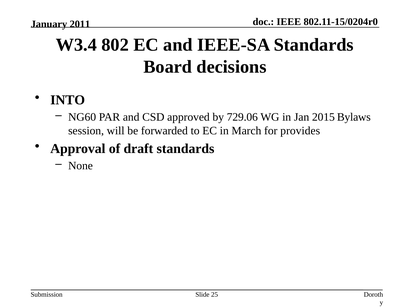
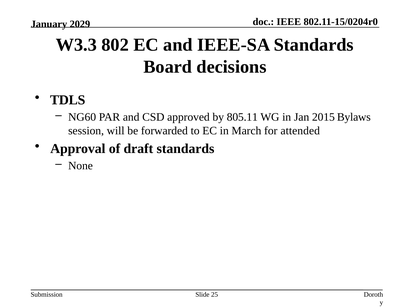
2011: 2011 -> 2029
W3.4: W3.4 -> W3.3
INTO: INTO -> TDLS
729.06: 729.06 -> 805.11
provides: provides -> attended
